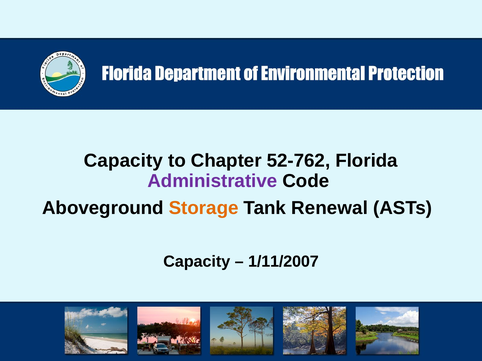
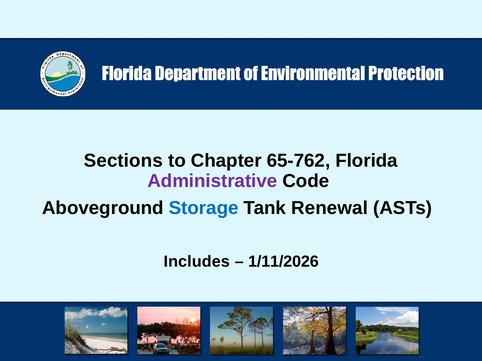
Capacity at (123, 161): Capacity -> Sections
52-762: 52-762 -> 65-762
Storage colour: orange -> blue
Capacity at (197, 262): Capacity -> Includes
1/11/2007: 1/11/2007 -> 1/11/2026
